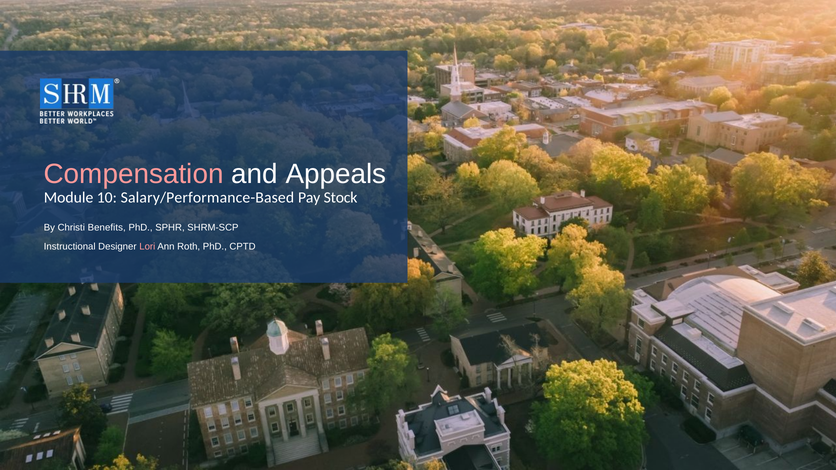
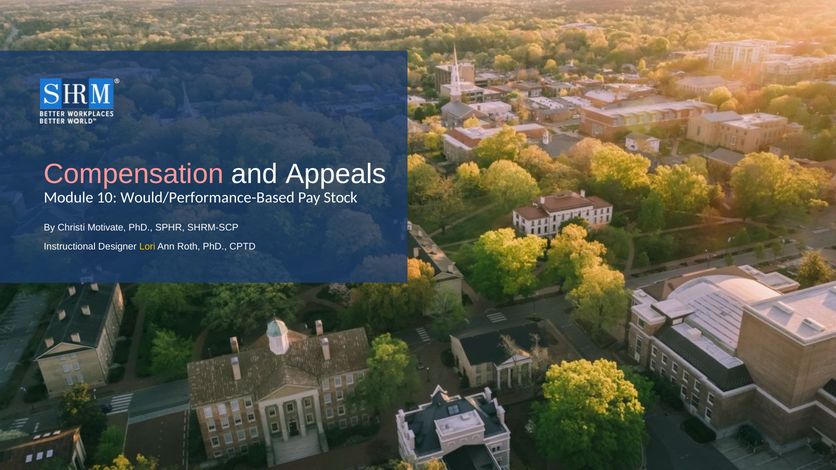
Salary/Performance-Based: Salary/Performance-Based -> Would/Performance-Based
Benefits: Benefits -> Motivate
Lori colour: pink -> yellow
